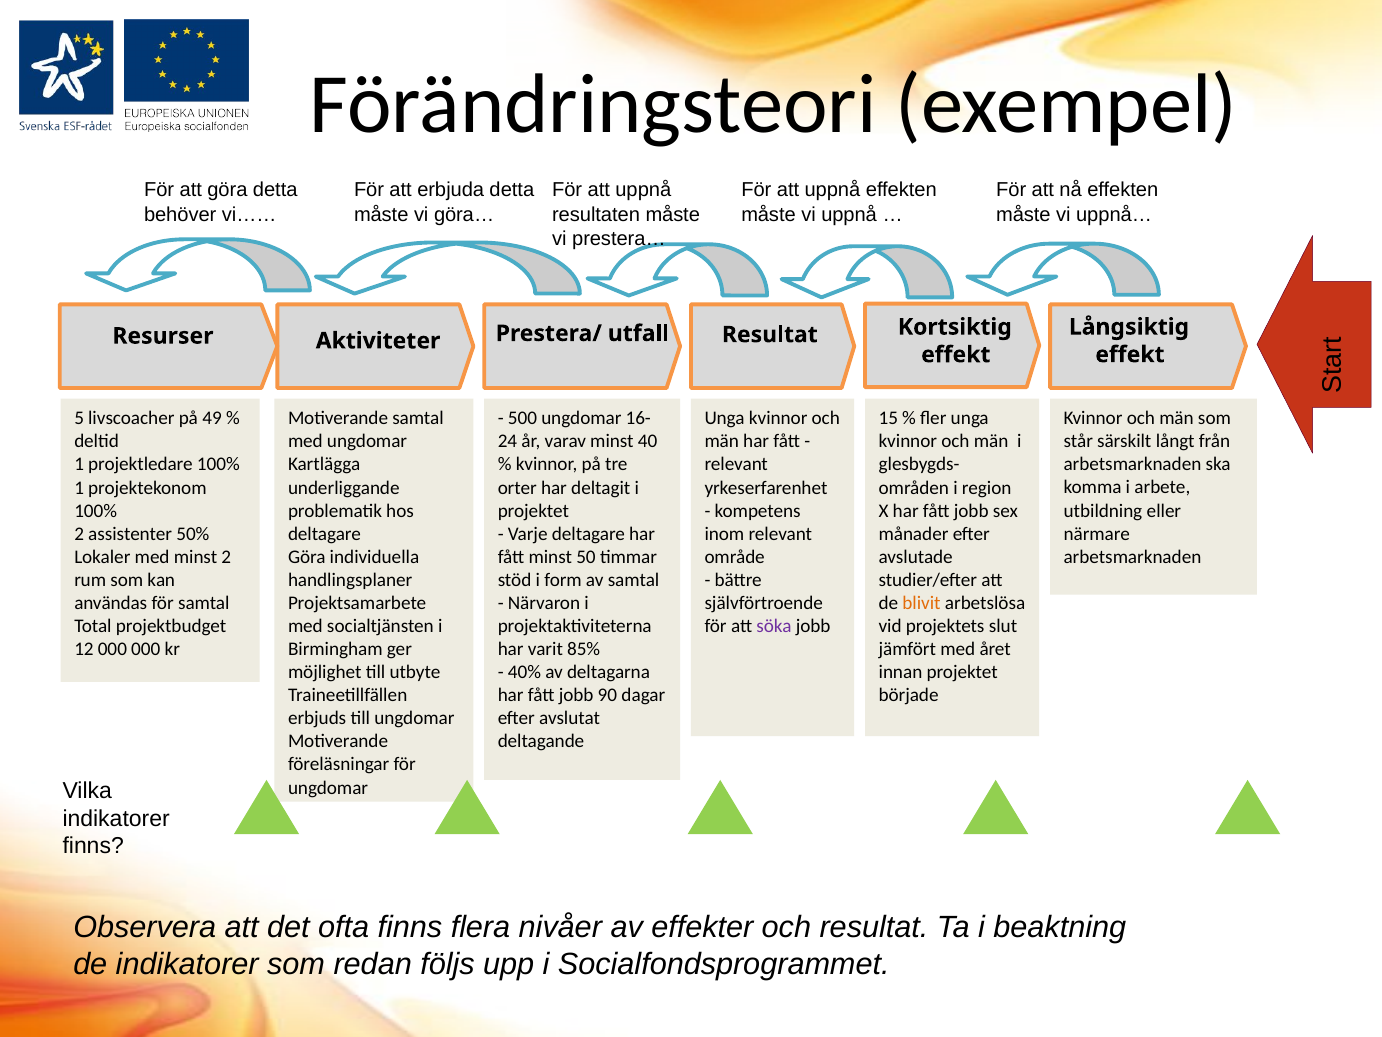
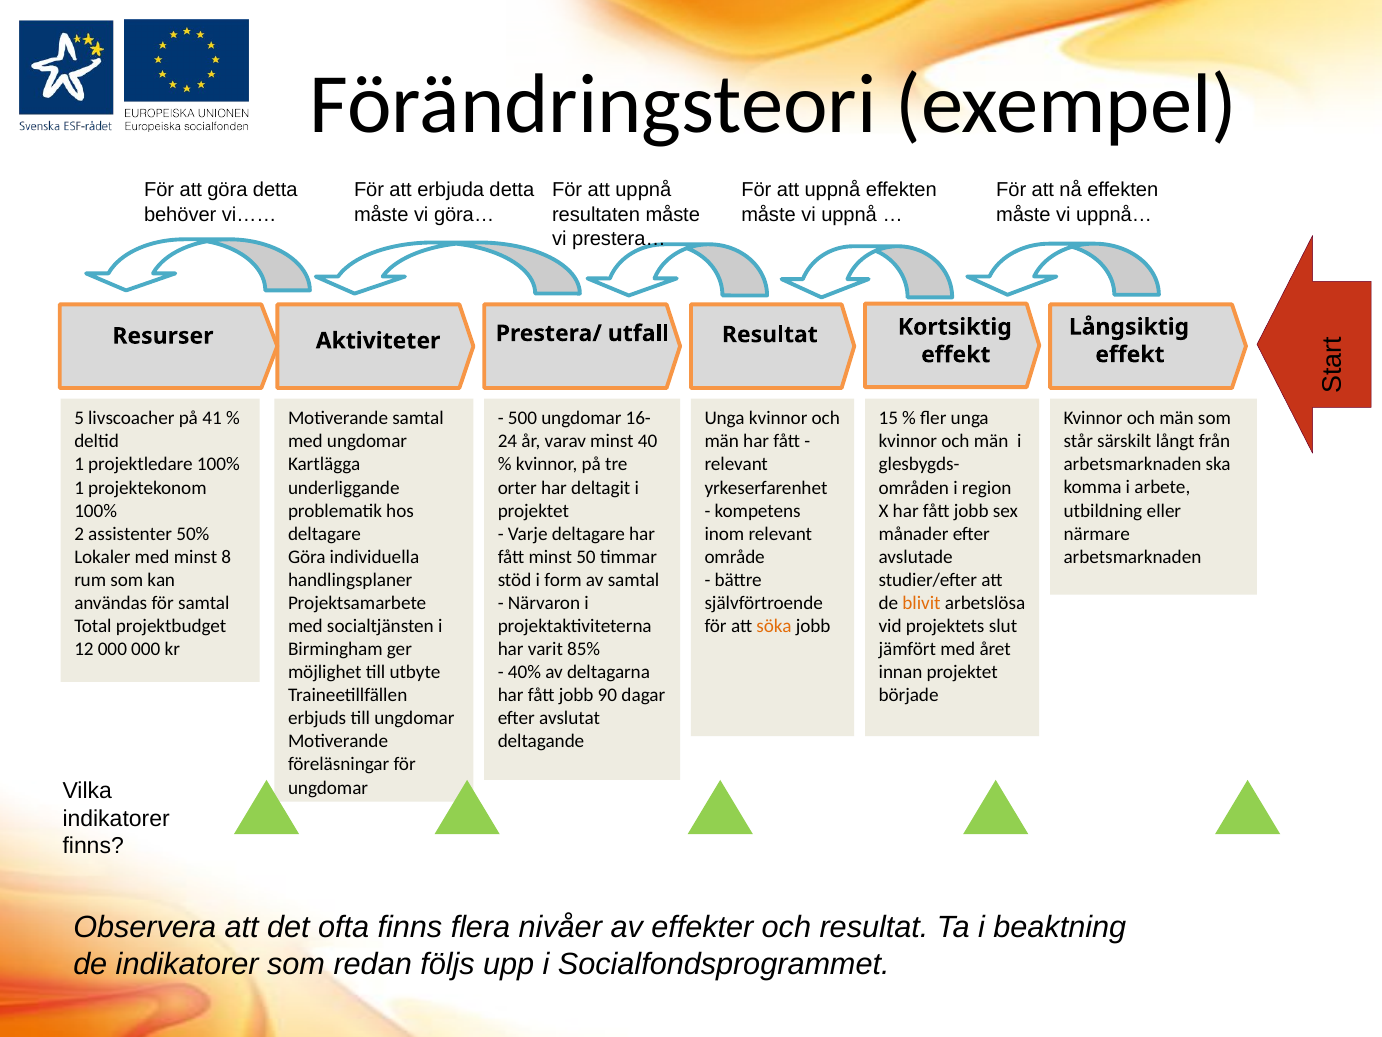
49: 49 -> 41
minst 2: 2 -> 8
söka colour: purple -> orange
